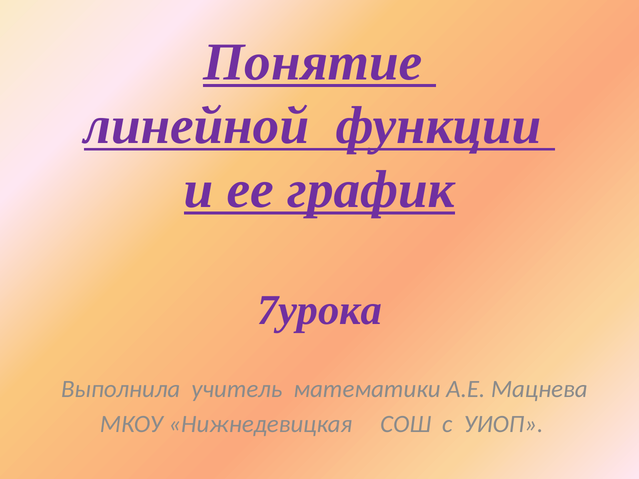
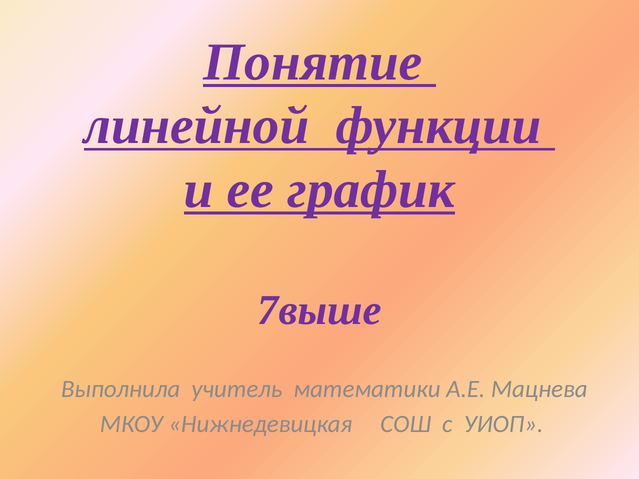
7урока: 7урока -> 7выше
